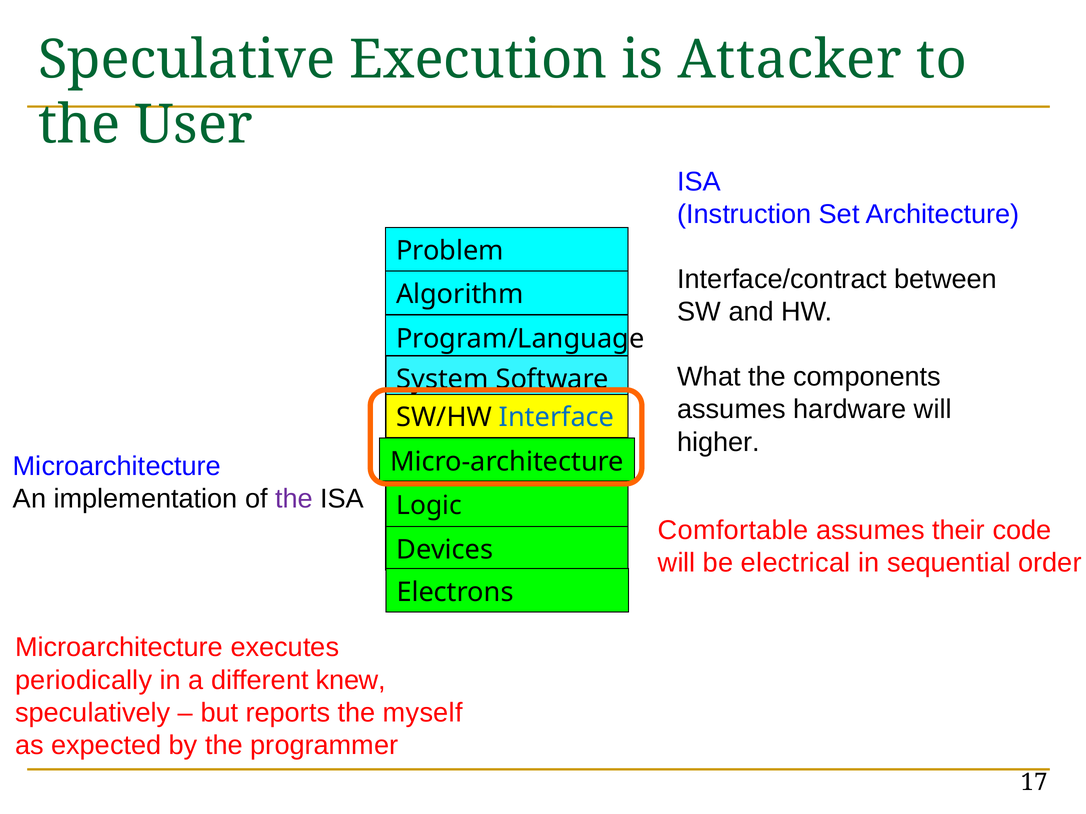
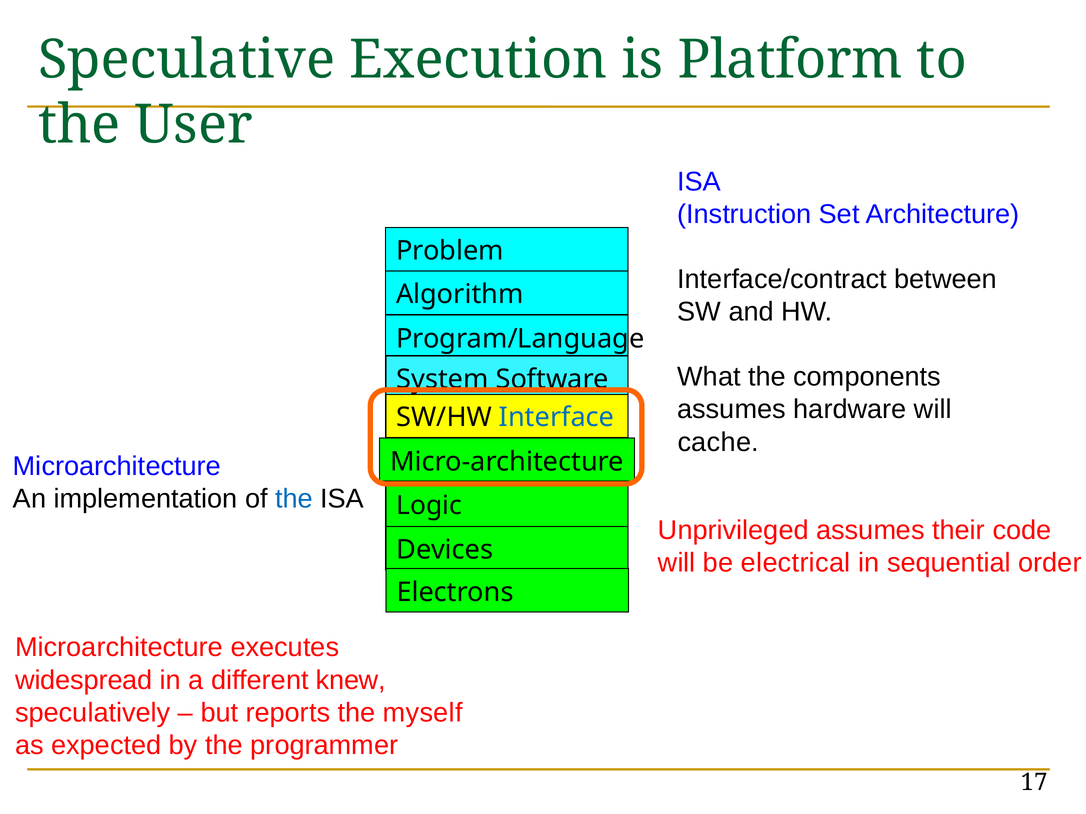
Attacker: Attacker -> Platform
higher: higher -> cache
the at (294, 499) colour: purple -> blue
Comfortable: Comfortable -> Unprivileged
periodically: periodically -> widespread
